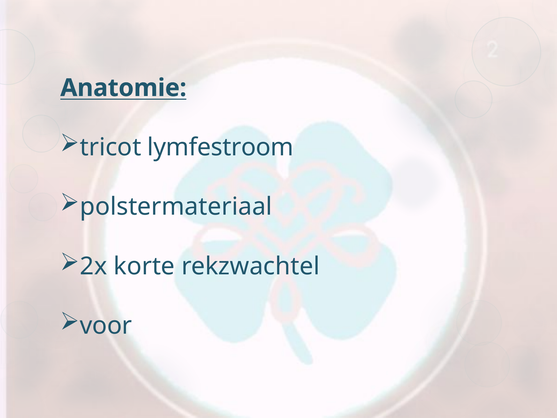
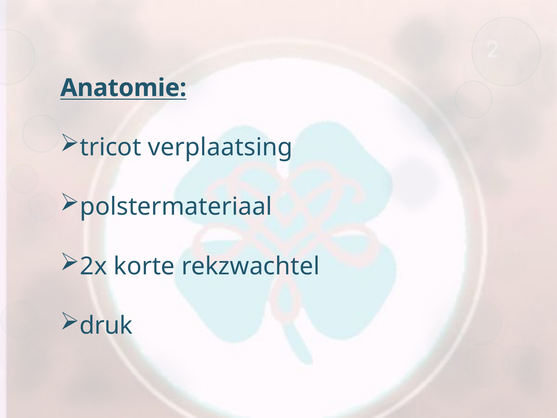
lymfestroom: lymfestroom -> verplaatsing
voor: voor -> druk
